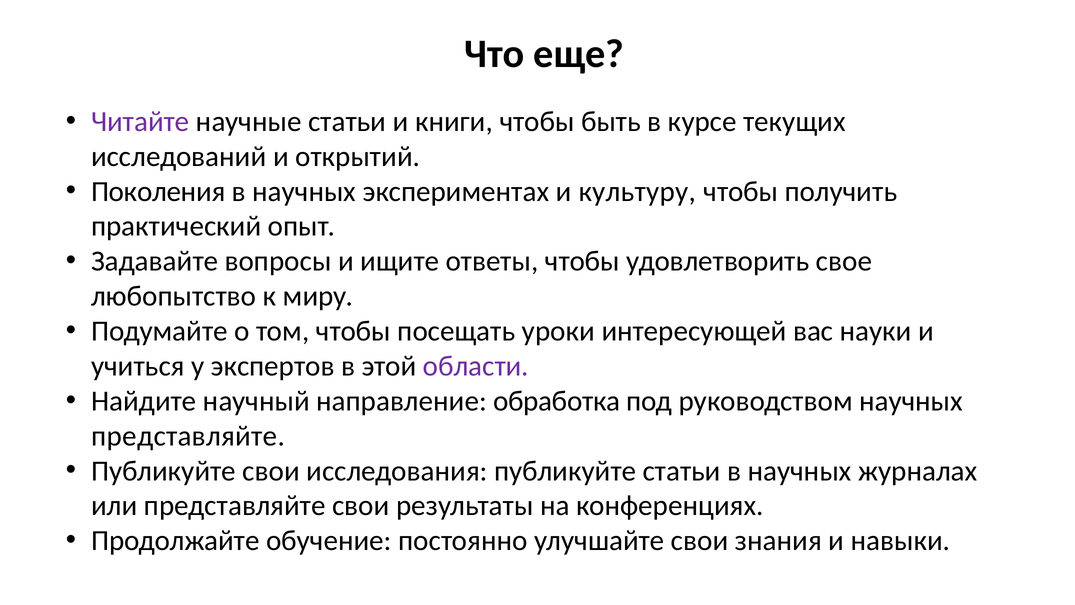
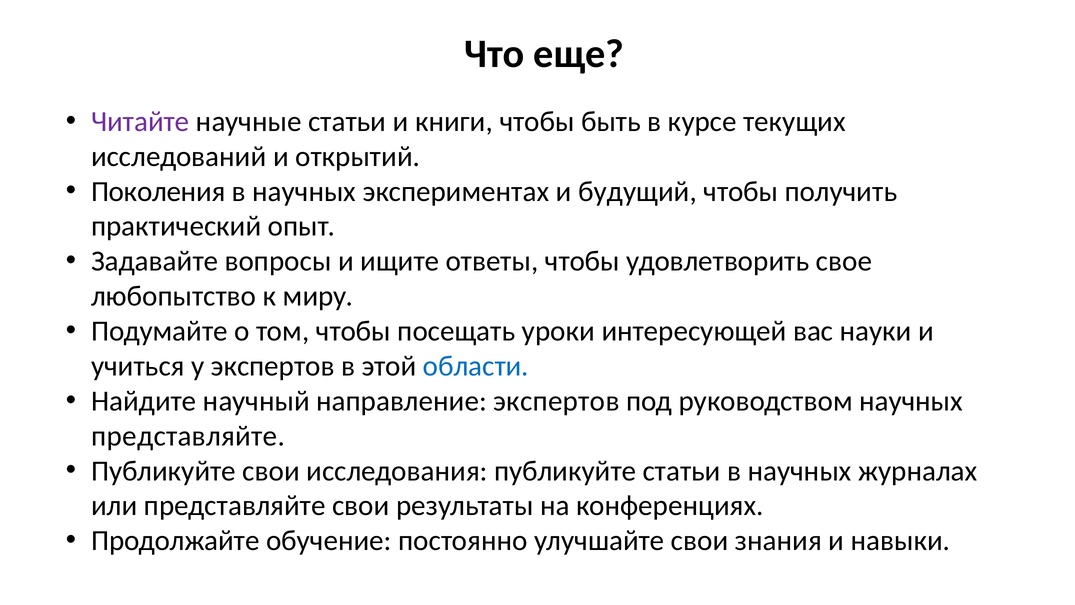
культуру: культуру -> будущий
области colour: purple -> blue
направление обработка: обработка -> экспертов
